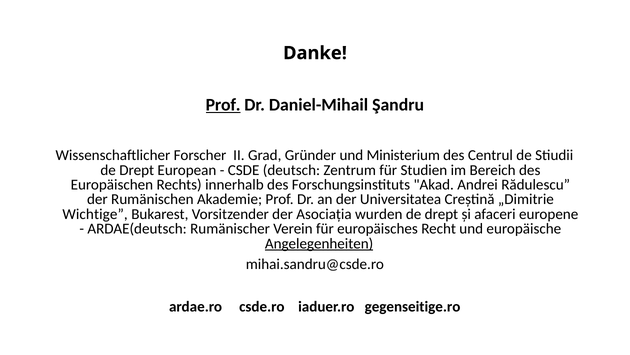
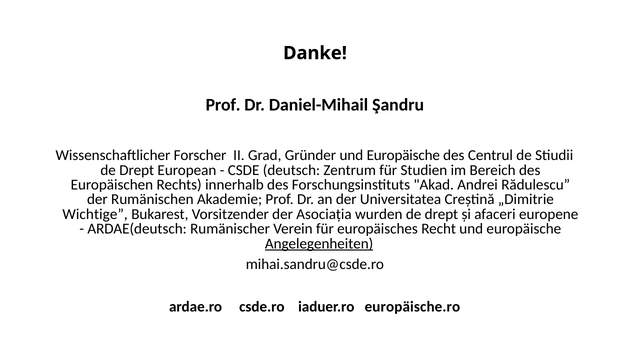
Prof at (223, 105) underline: present -> none
Gründer und Ministerium: Ministerium -> Europäische
gegenseitige.ro: gegenseitige.ro -> europäische.ro
